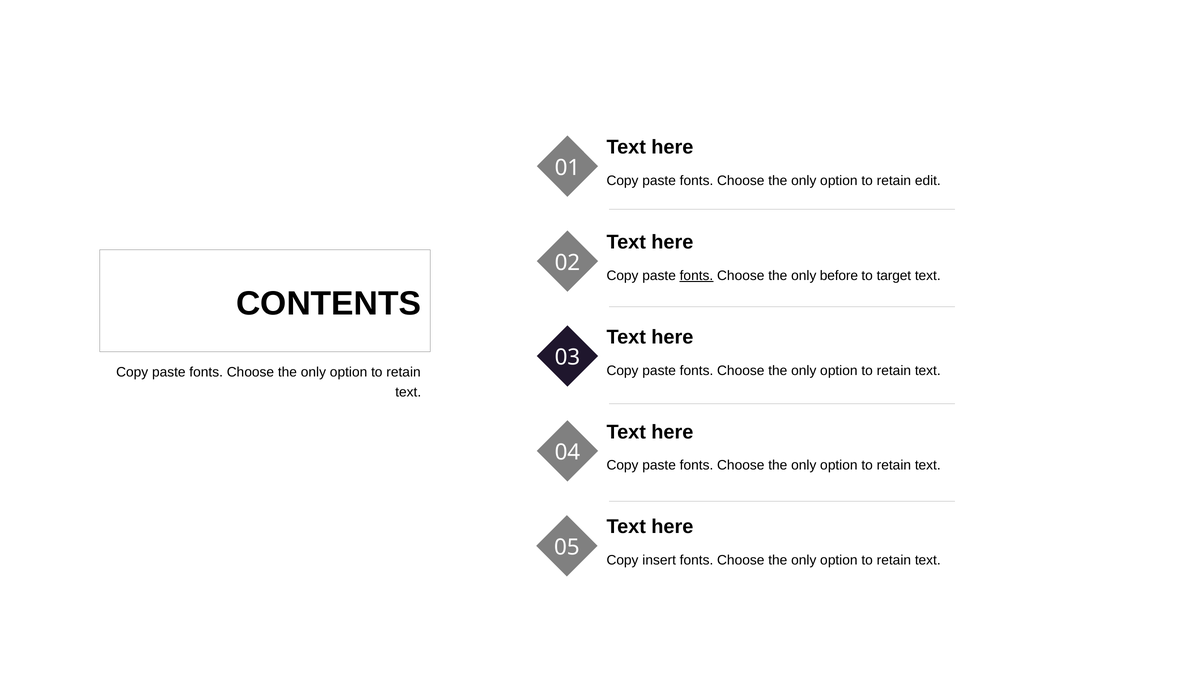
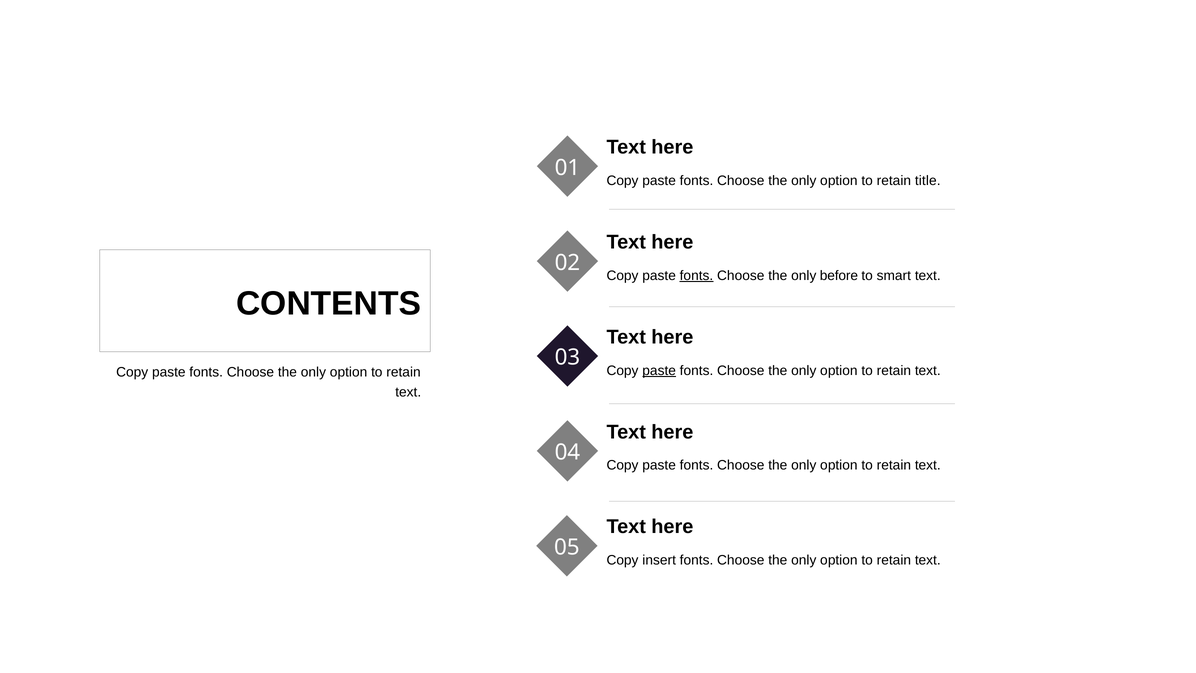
edit: edit -> title
target: target -> smart
paste at (659, 370) underline: none -> present
